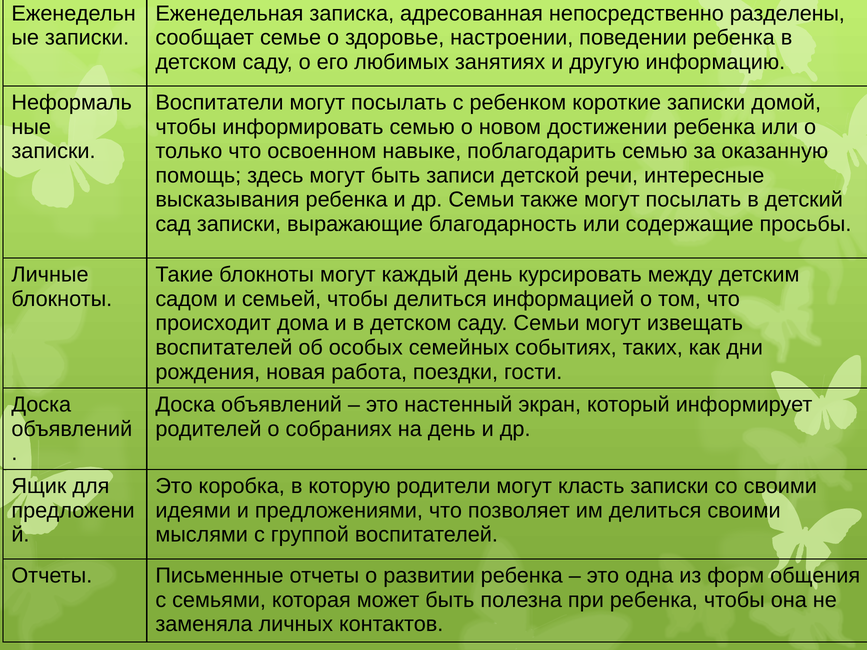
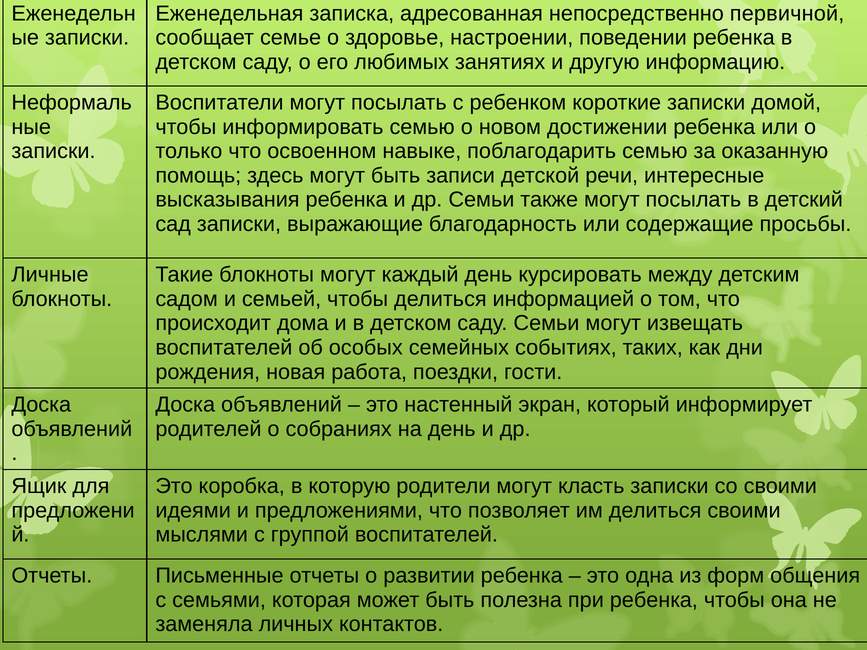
разделены: разделены -> первичной
